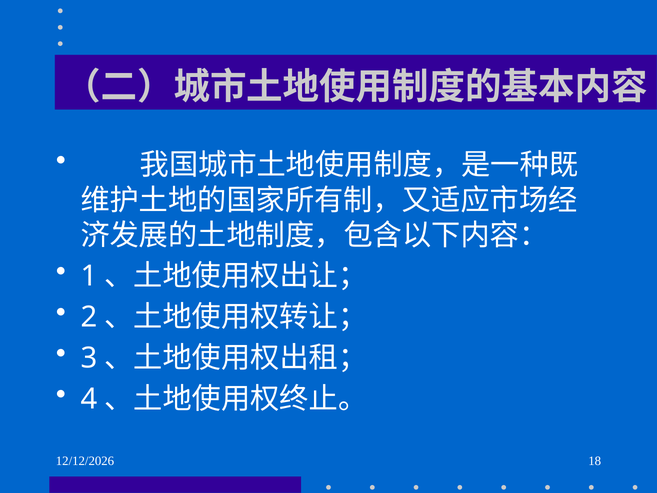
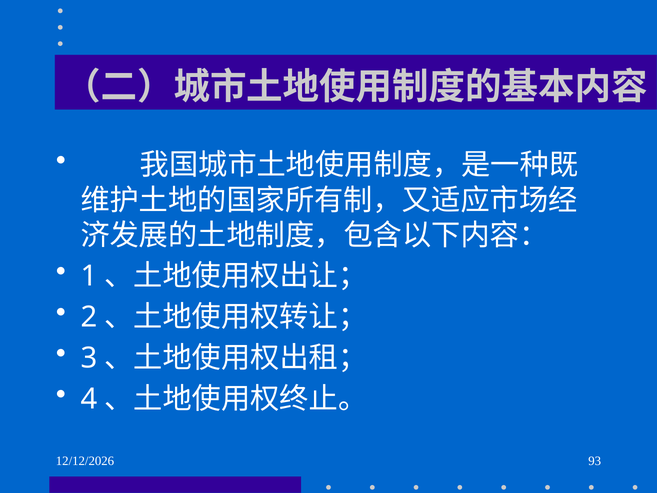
18: 18 -> 93
